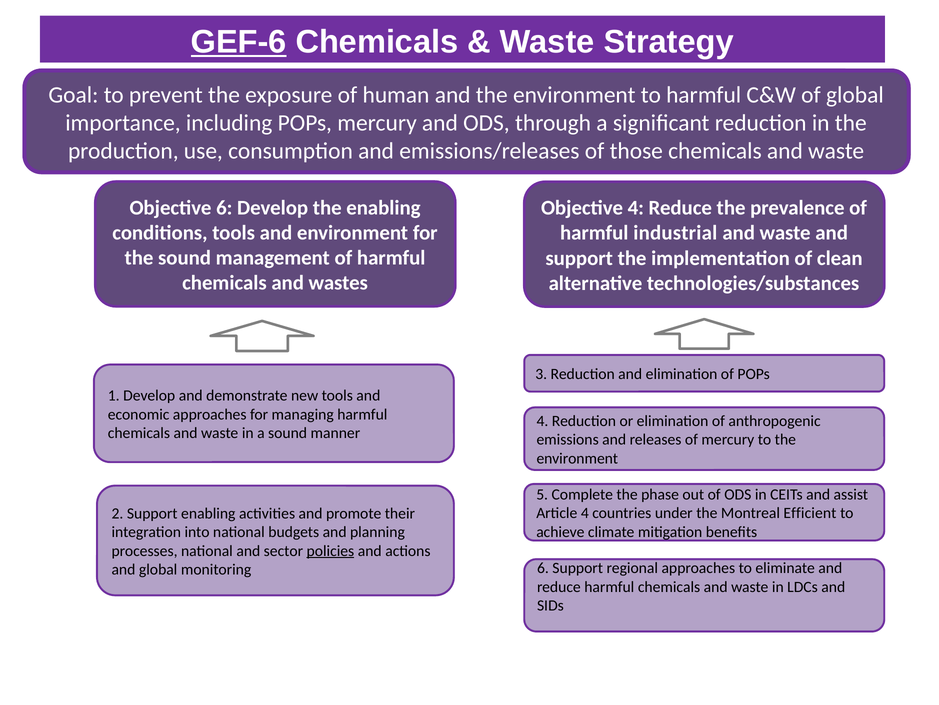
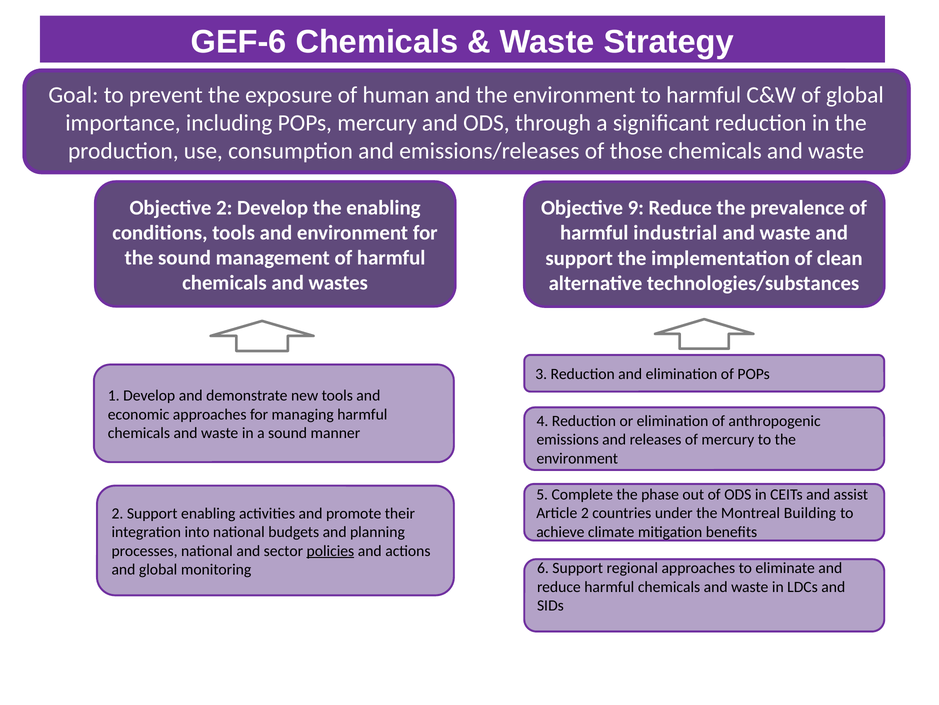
GEF-6 underline: present -> none
Objective 6: 6 -> 2
Objective 4: 4 -> 9
Article 4: 4 -> 2
Efficient: Efficient -> Building
